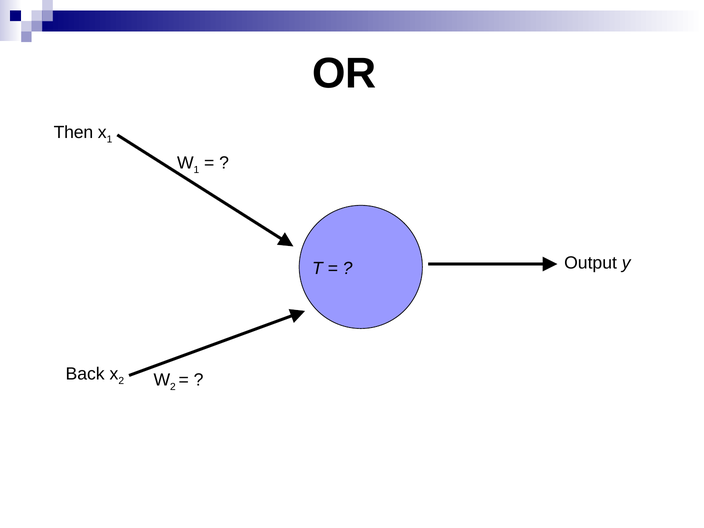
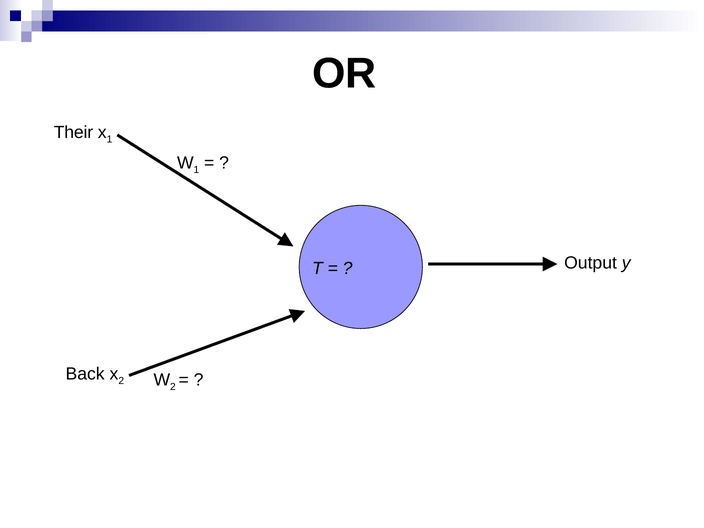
Then: Then -> Their
